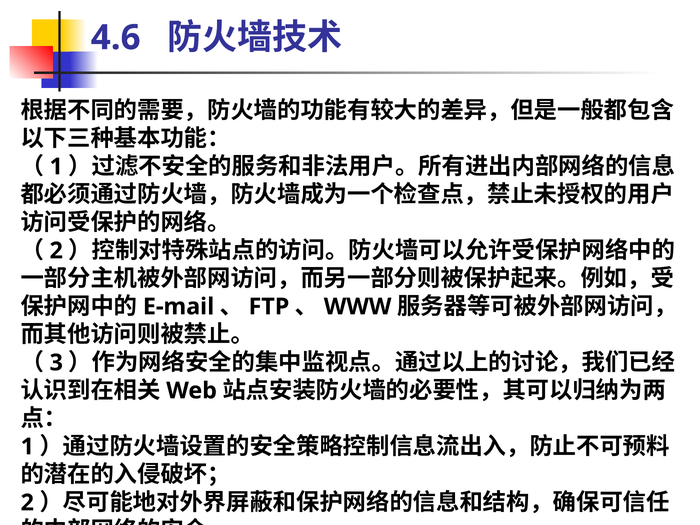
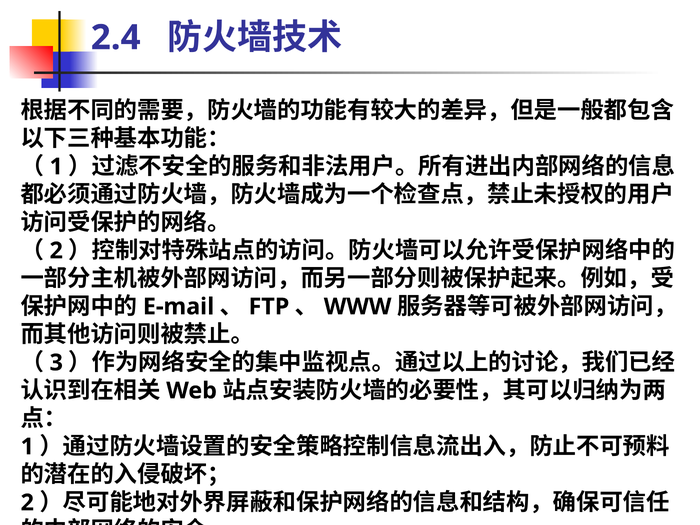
4.6: 4.6 -> 2.4
